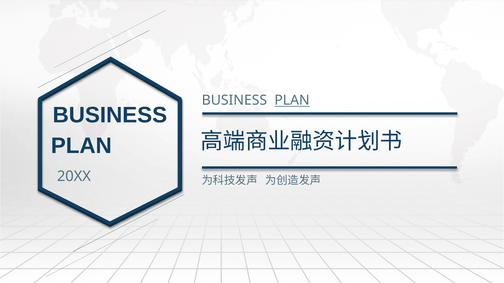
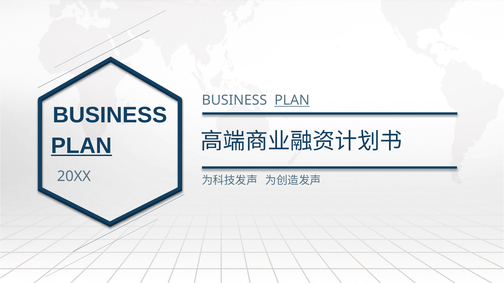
PLAN at (81, 146) underline: none -> present
